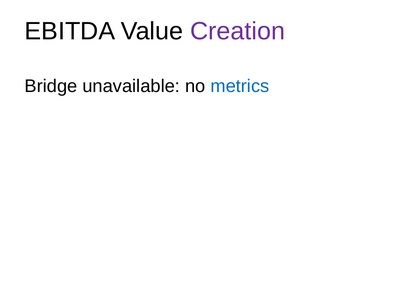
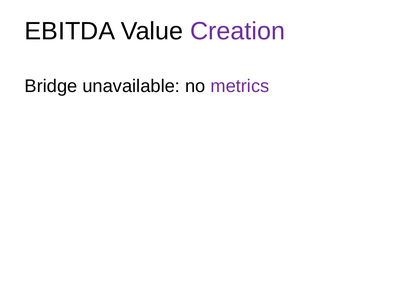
metrics colour: blue -> purple
